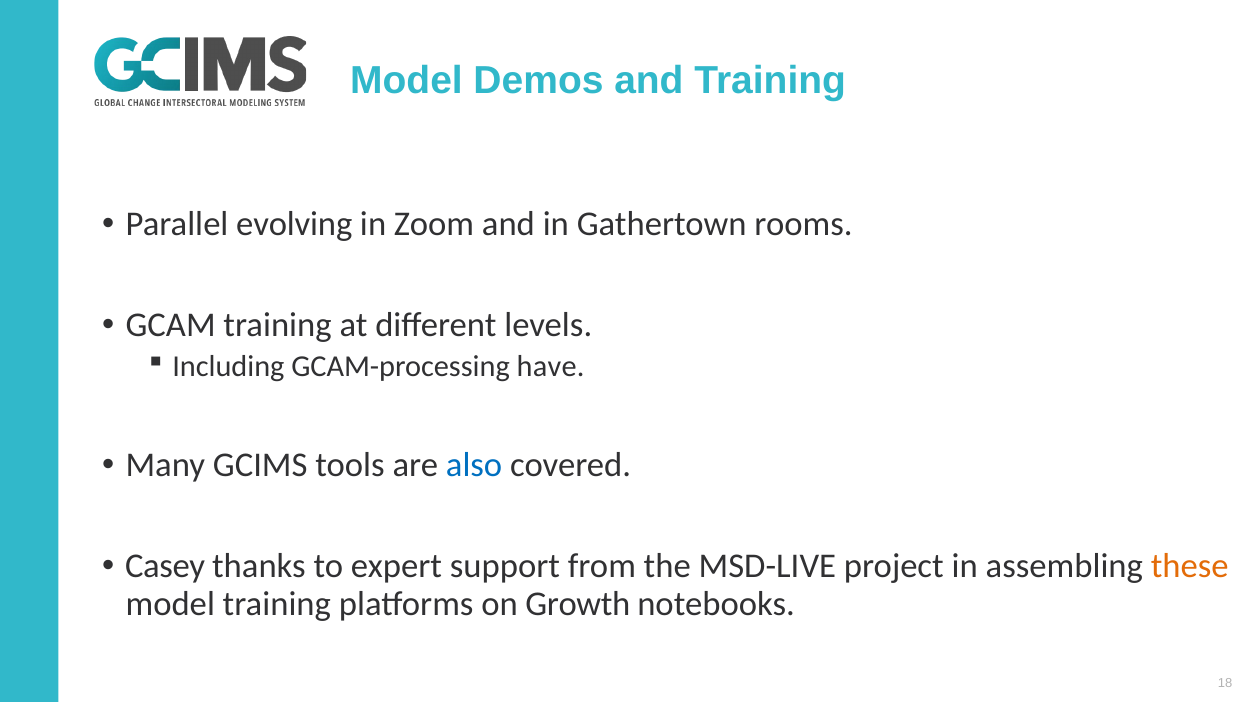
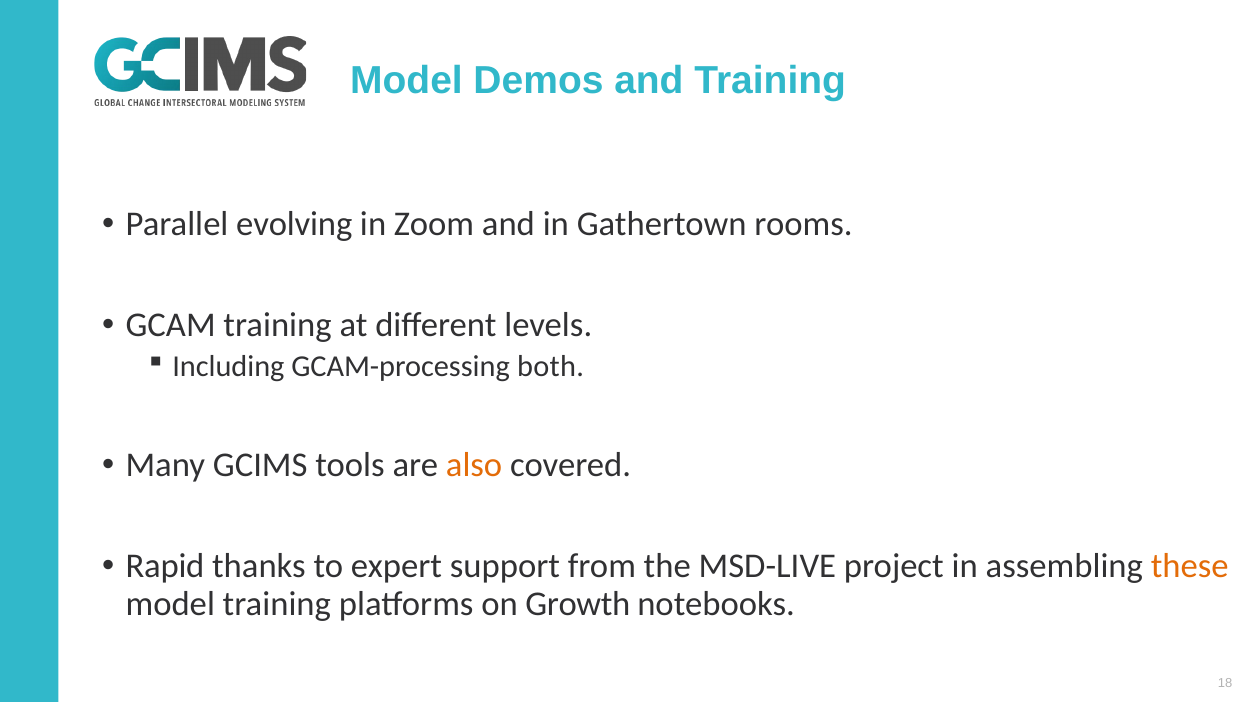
have: have -> both
also colour: blue -> orange
Casey: Casey -> Rapid
